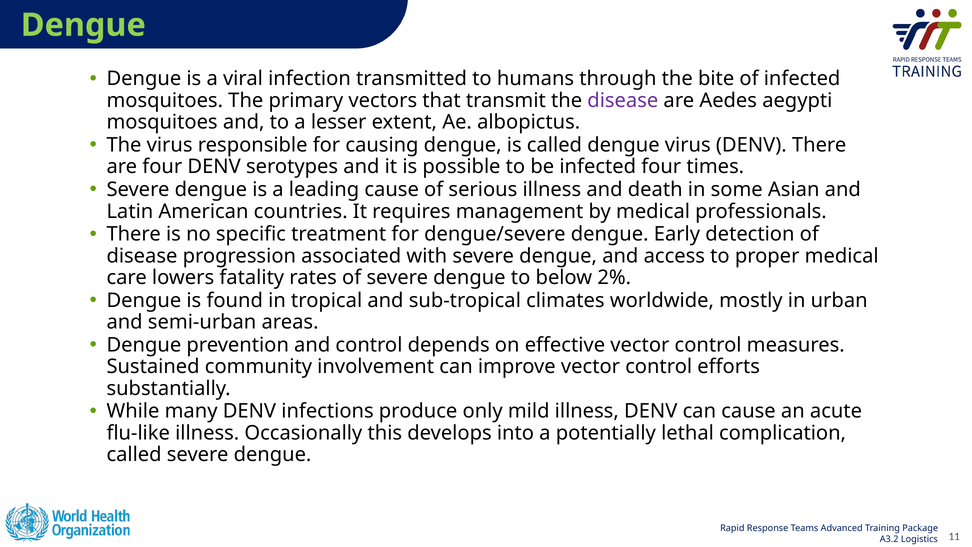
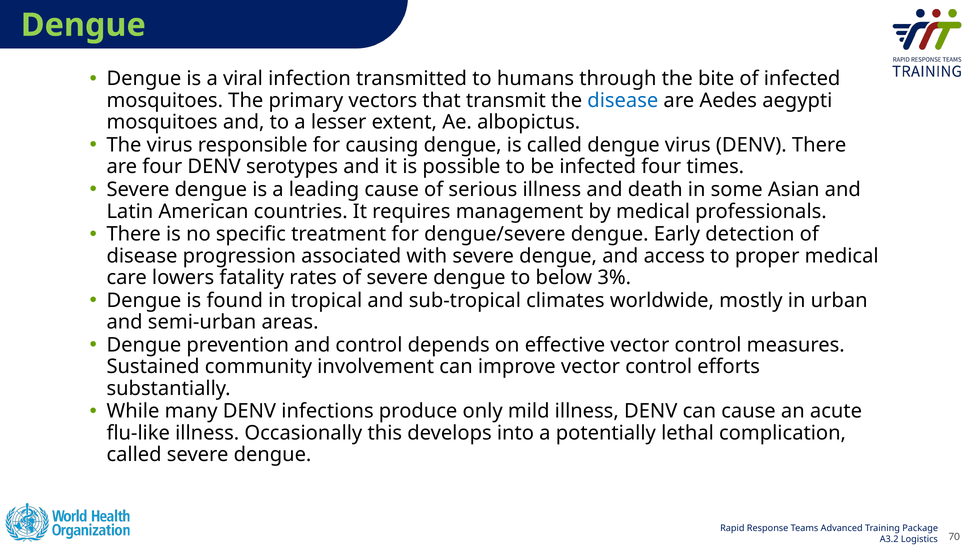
disease at (623, 100) colour: purple -> blue
2%: 2% -> 3%
11: 11 -> 70
